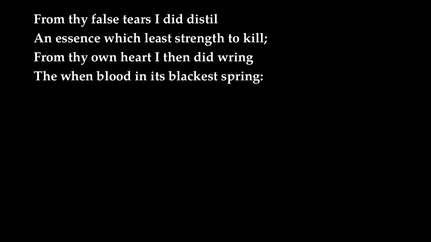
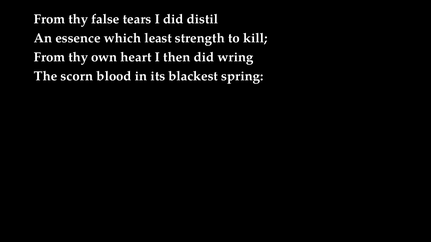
when: when -> scorn
